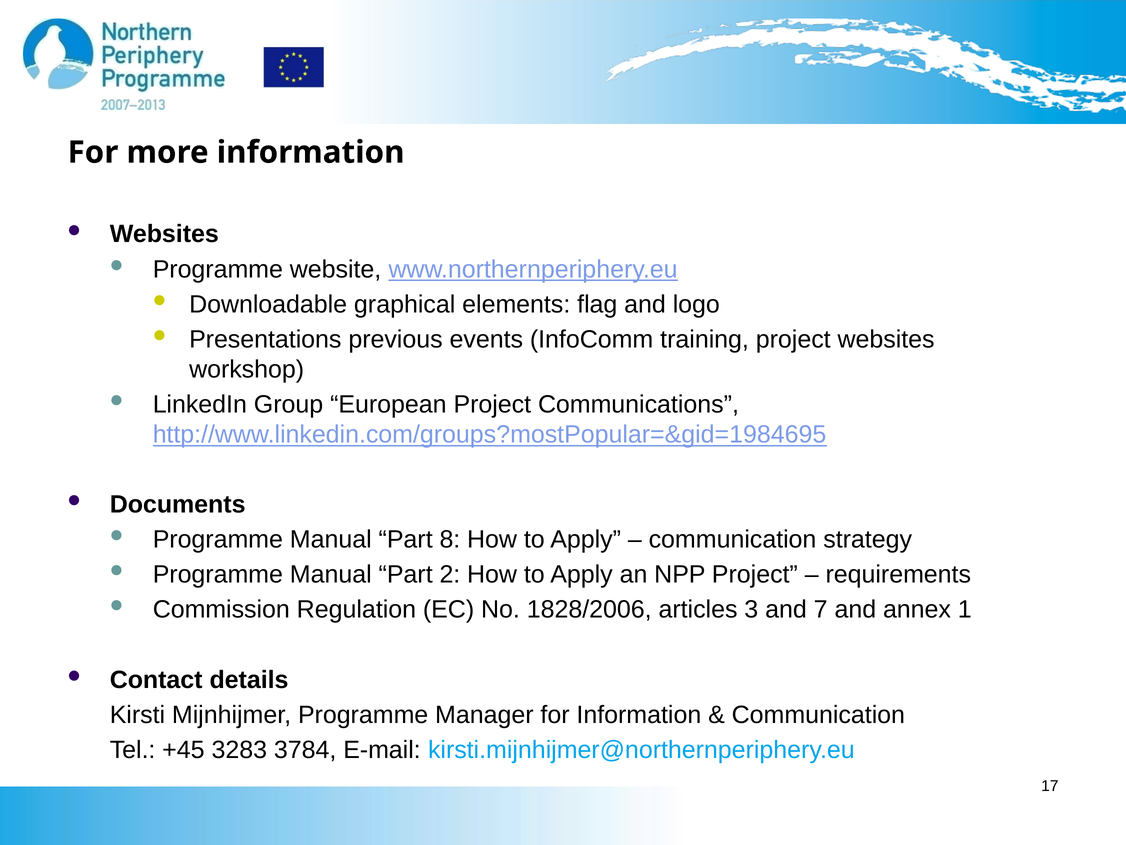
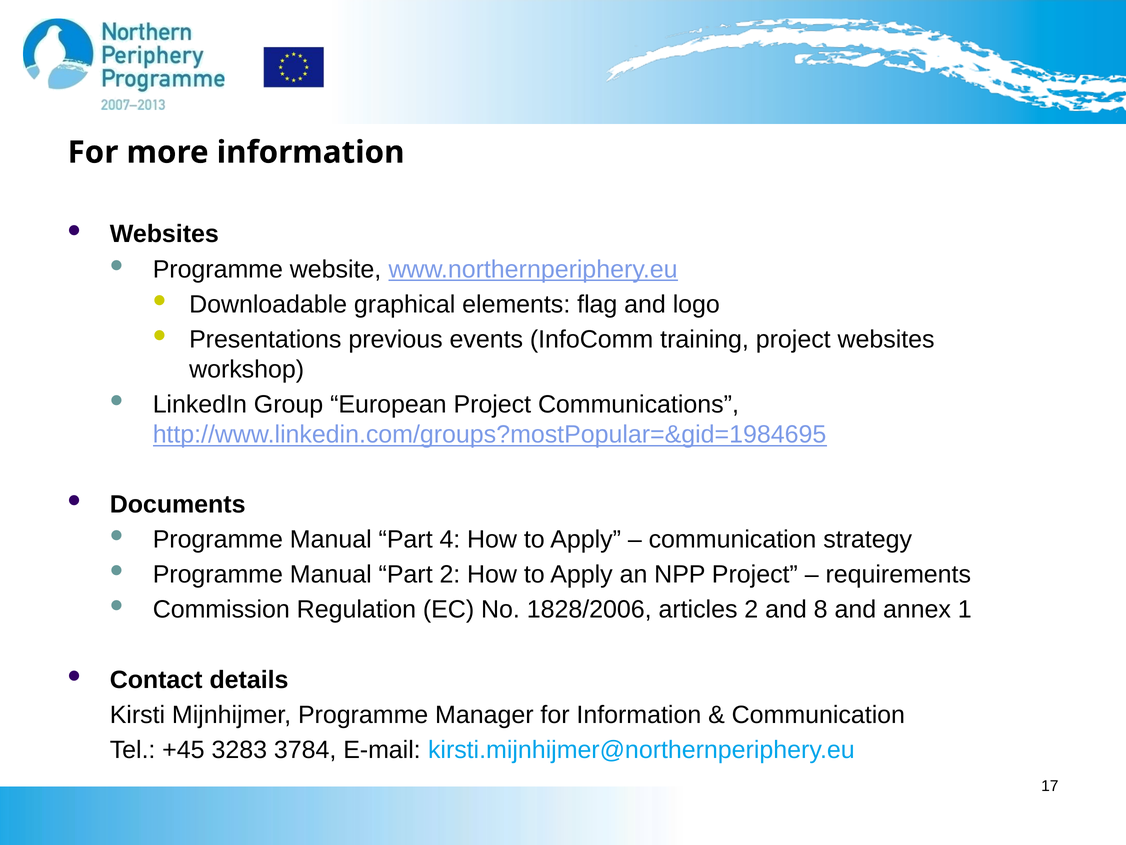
8: 8 -> 4
articles 3: 3 -> 2
7: 7 -> 8
